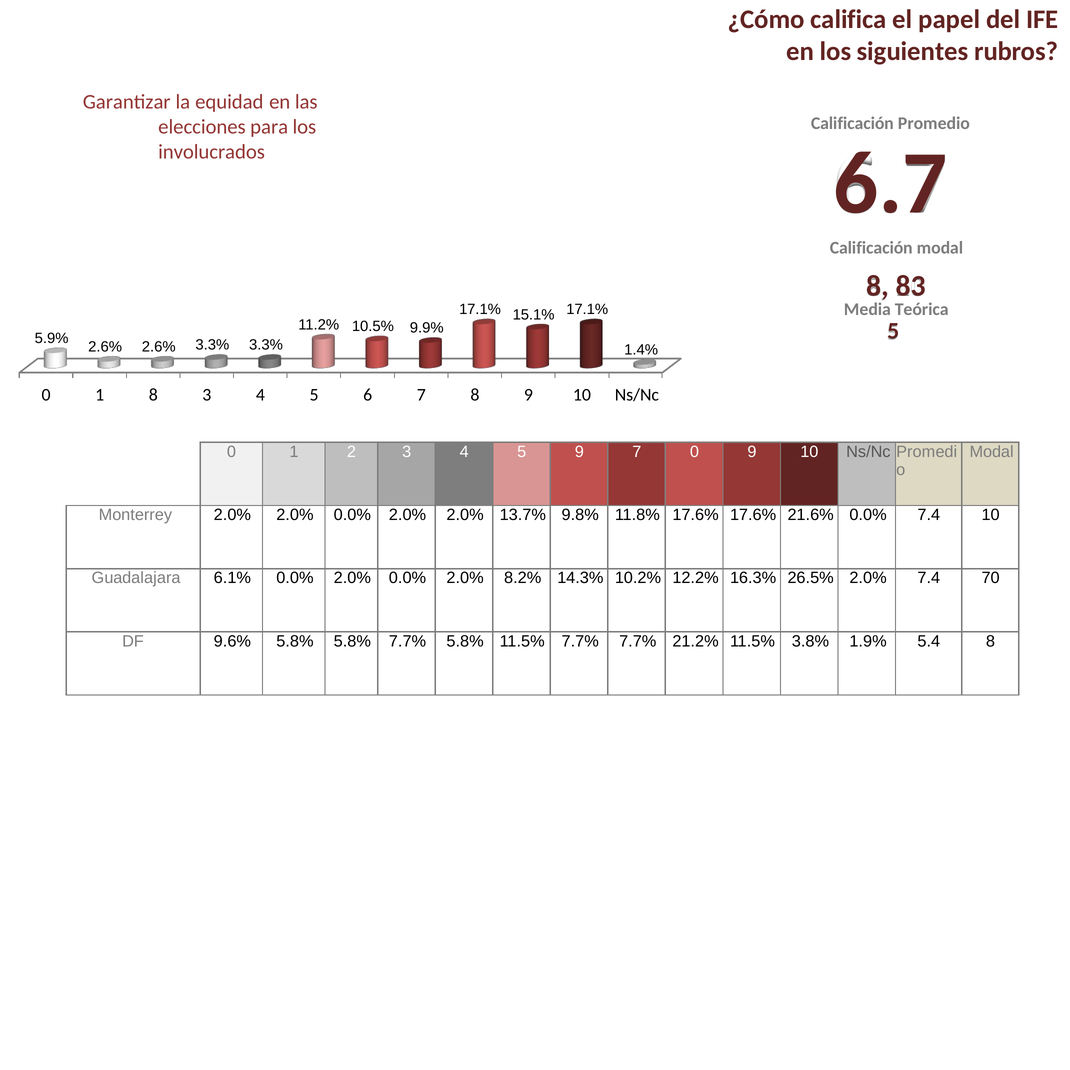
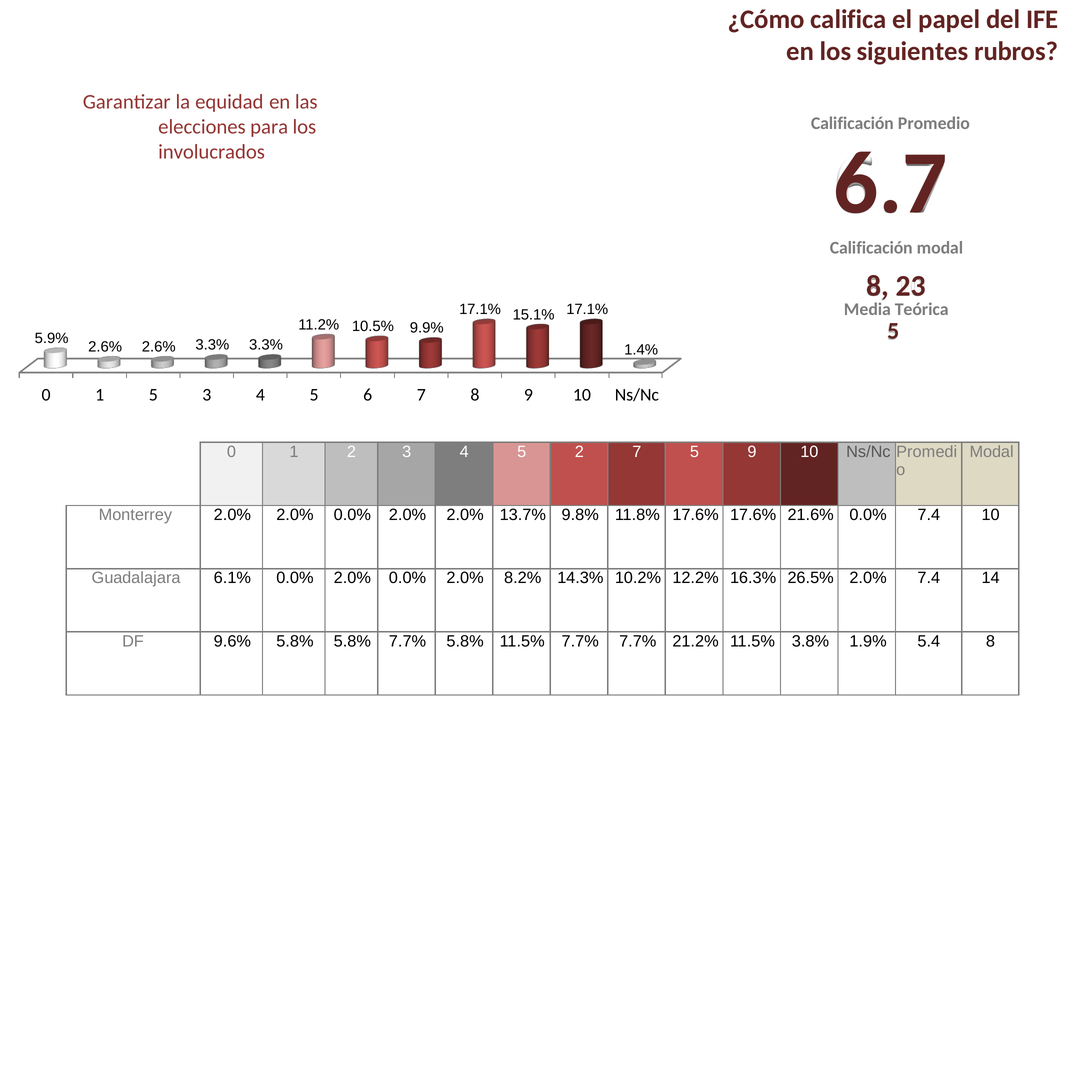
83: 83 -> 23
1 8: 8 -> 5
5 9: 9 -> 2
7 0: 0 -> 5
70: 70 -> 14
